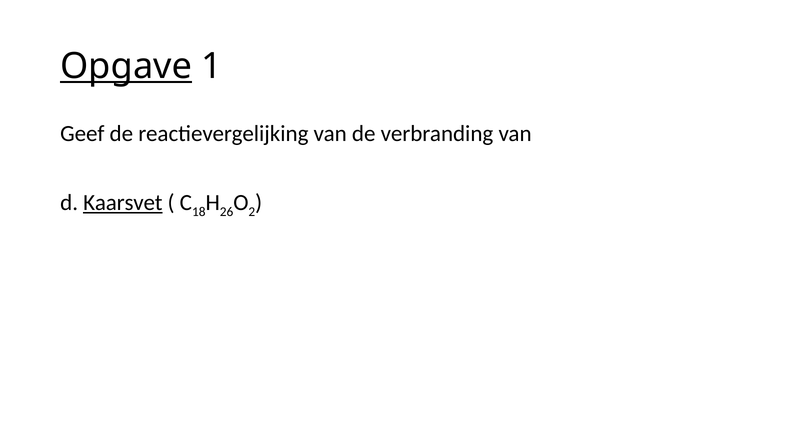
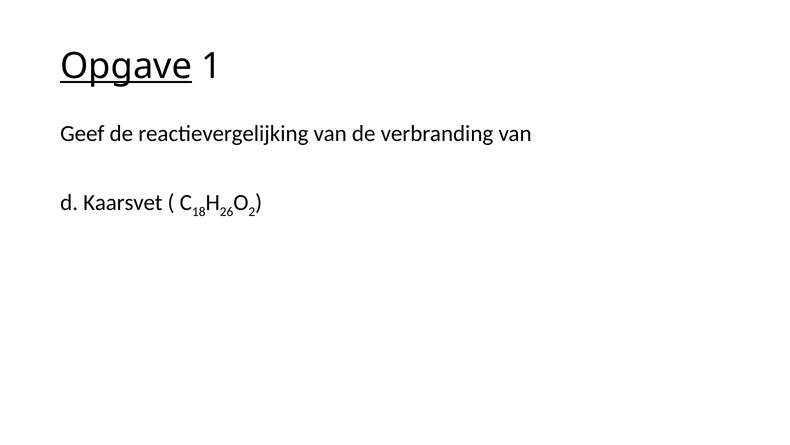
Kaarsvet underline: present -> none
